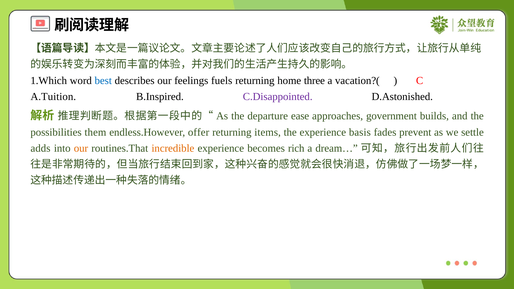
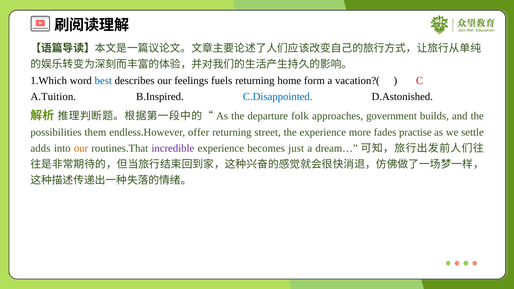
three: three -> form
C.Disappointed colour: purple -> blue
ease: ease -> folk
items: items -> street
basis: basis -> more
prevent: prevent -> practise
incredible colour: orange -> purple
rich: rich -> just
